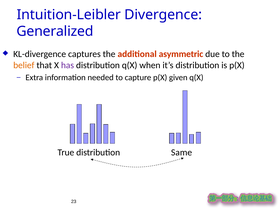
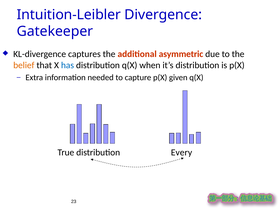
Generalized: Generalized -> Gatekeeper
has colour: purple -> blue
Same: Same -> Every
